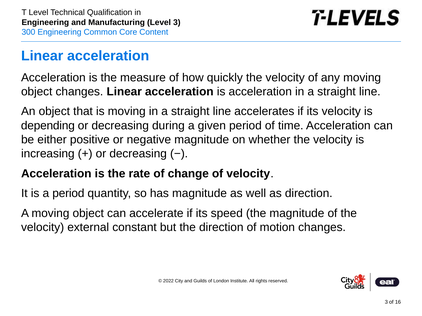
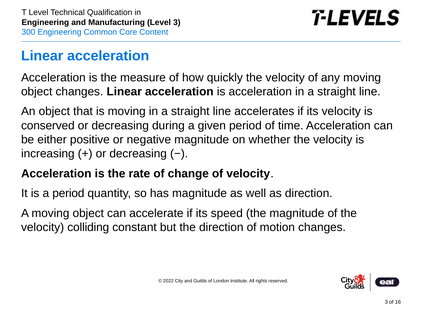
depending: depending -> conserved
external: external -> colliding
